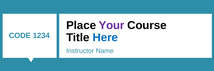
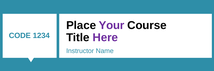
Here colour: blue -> purple
